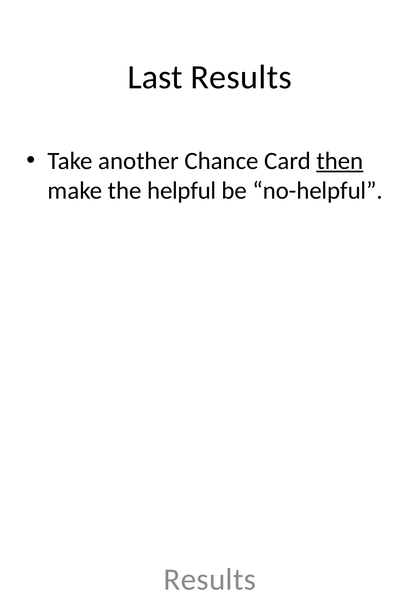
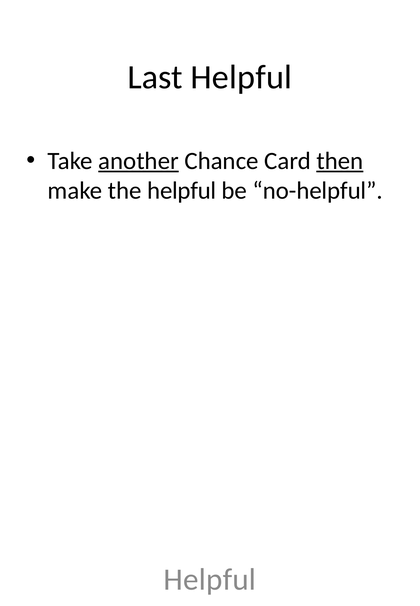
Last Results: Results -> Helpful
another underline: none -> present
Results at (210, 580): Results -> Helpful
